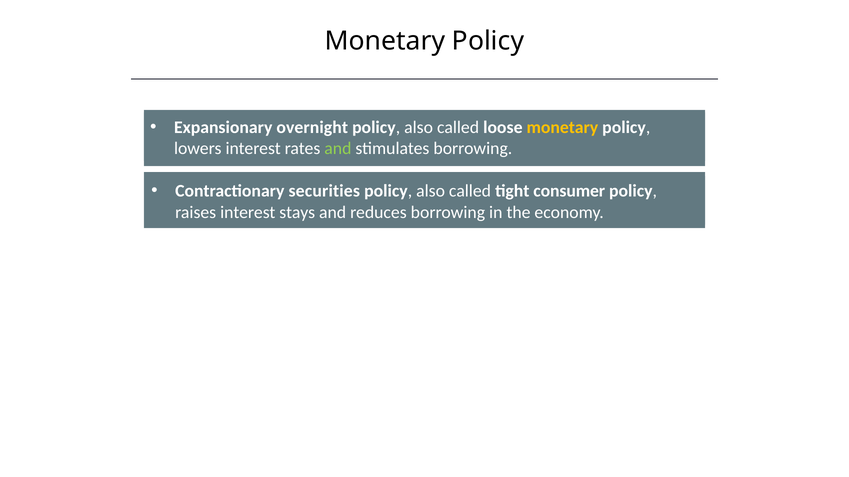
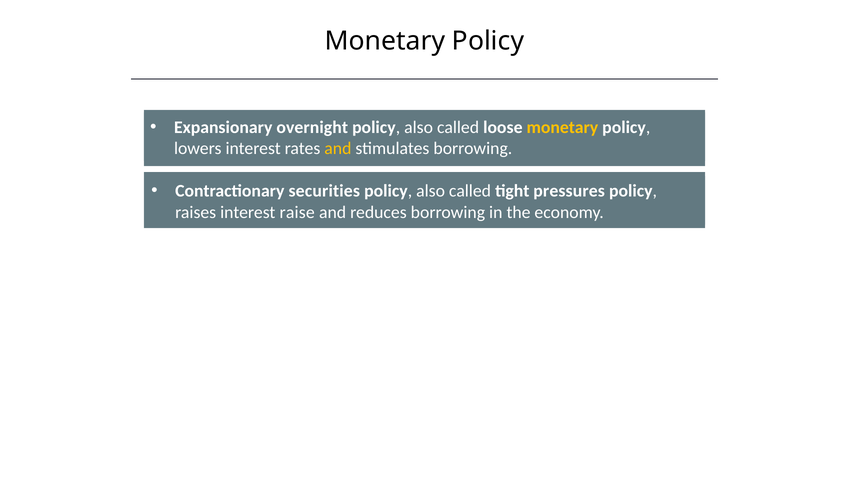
and at (338, 149) colour: light green -> yellow
consumer: consumer -> pressures
stays: stays -> raise
